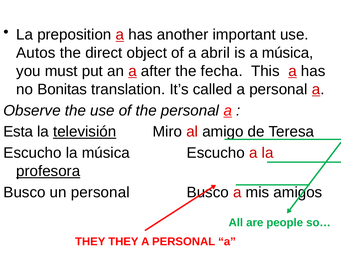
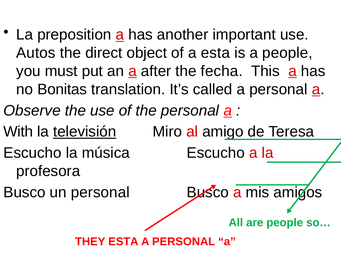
a abril: abril -> esta
a música: música -> people
Esta: Esta -> With
profesora underline: present -> none
THEY THEY: THEY -> ESTA
